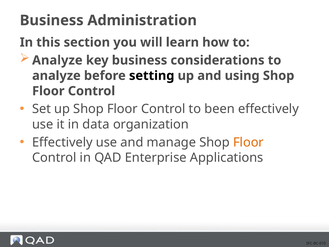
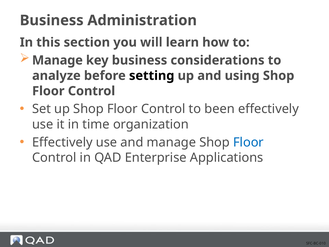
Analyze at (57, 60): Analyze -> Manage
data: data -> time
Floor at (248, 142) colour: orange -> blue
